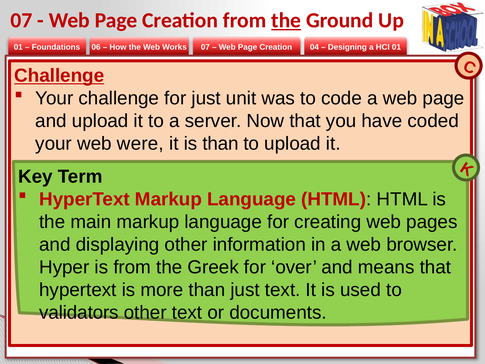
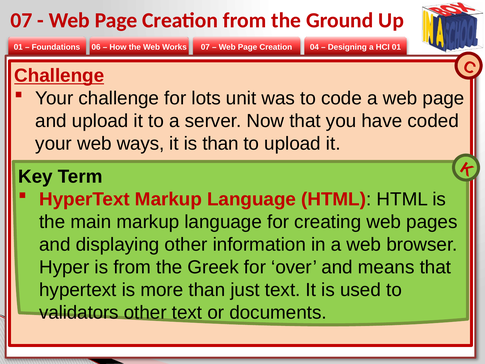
the at (286, 20) underline: present -> none
for just: just -> lots
were: were -> ways
